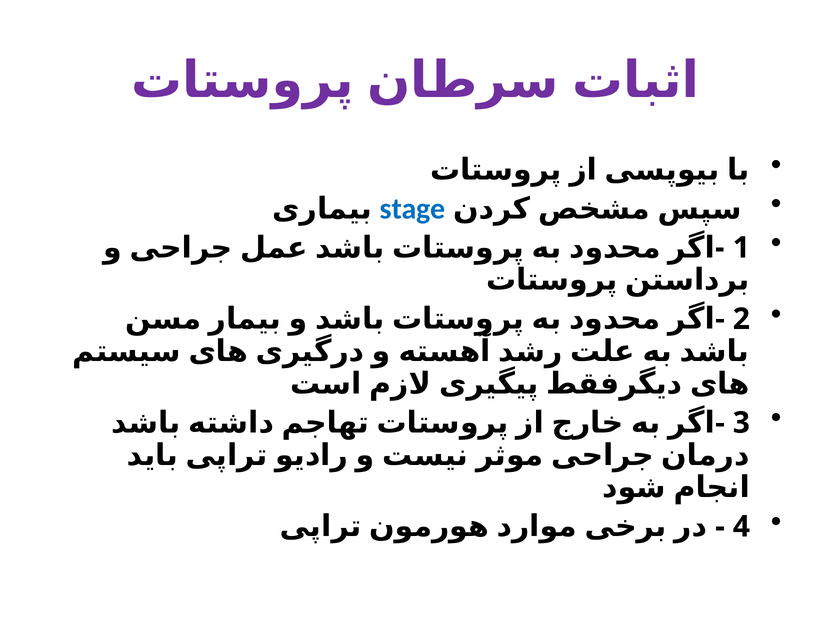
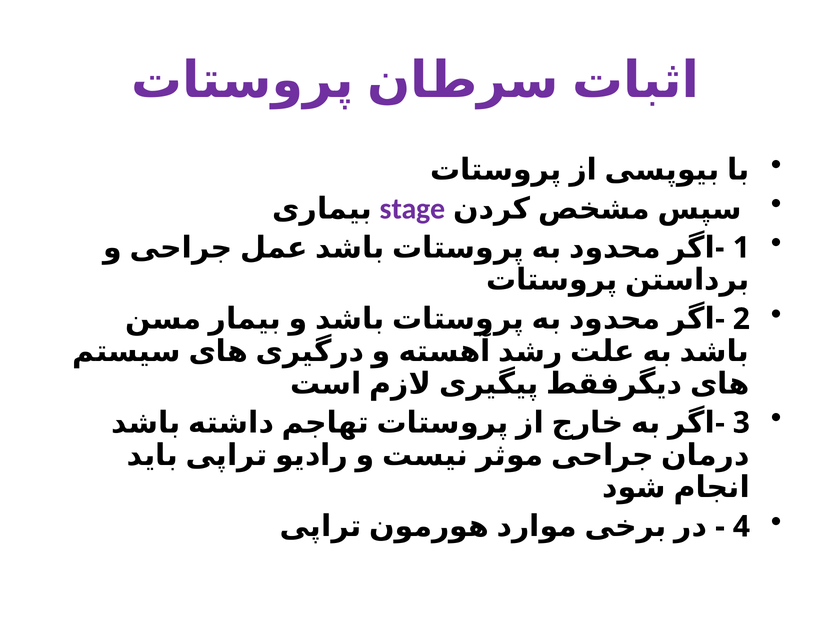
stage colour: blue -> purple
